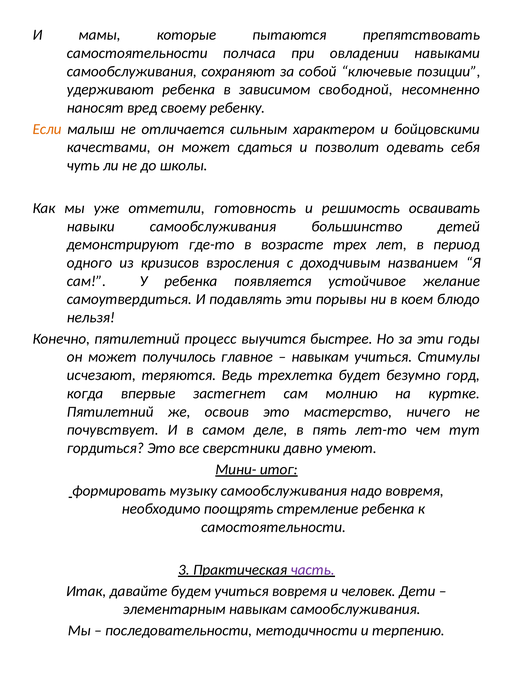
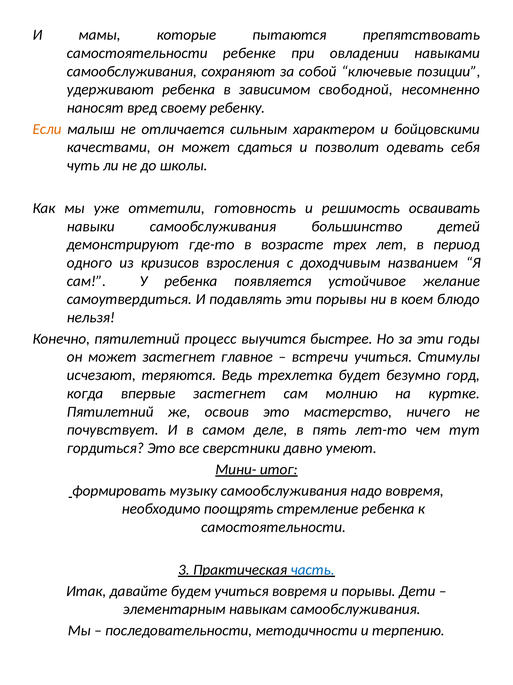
полчаса: полчаса -> ребенке
может получилось: получилось -> застегнет
навыкам at (320, 356): навыкам -> встречи
часть colour: purple -> blue
и человек: человек -> порывы
